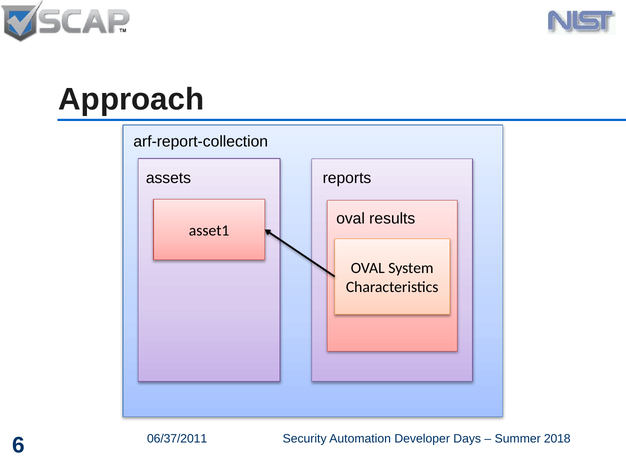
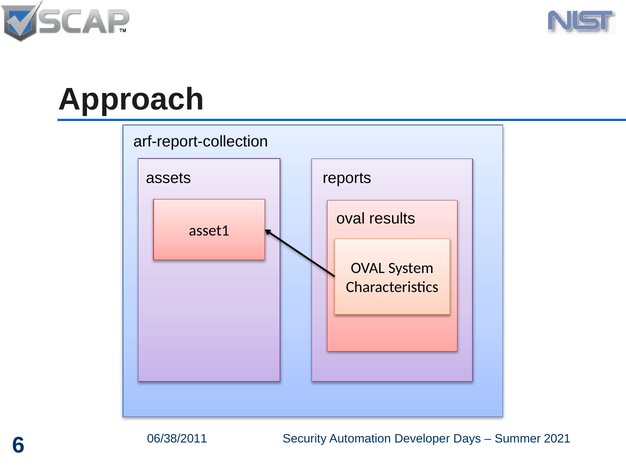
06/37/2011: 06/37/2011 -> 06/38/2011
2018: 2018 -> 2021
